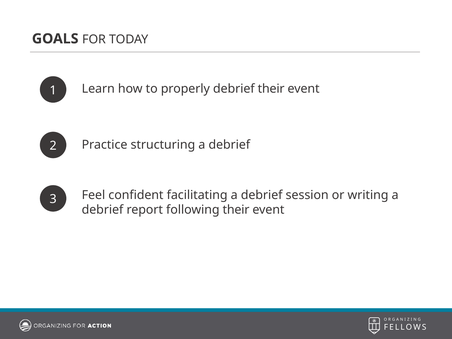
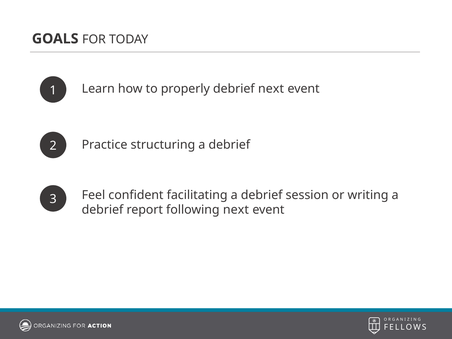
debrief their: their -> next
following their: their -> next
